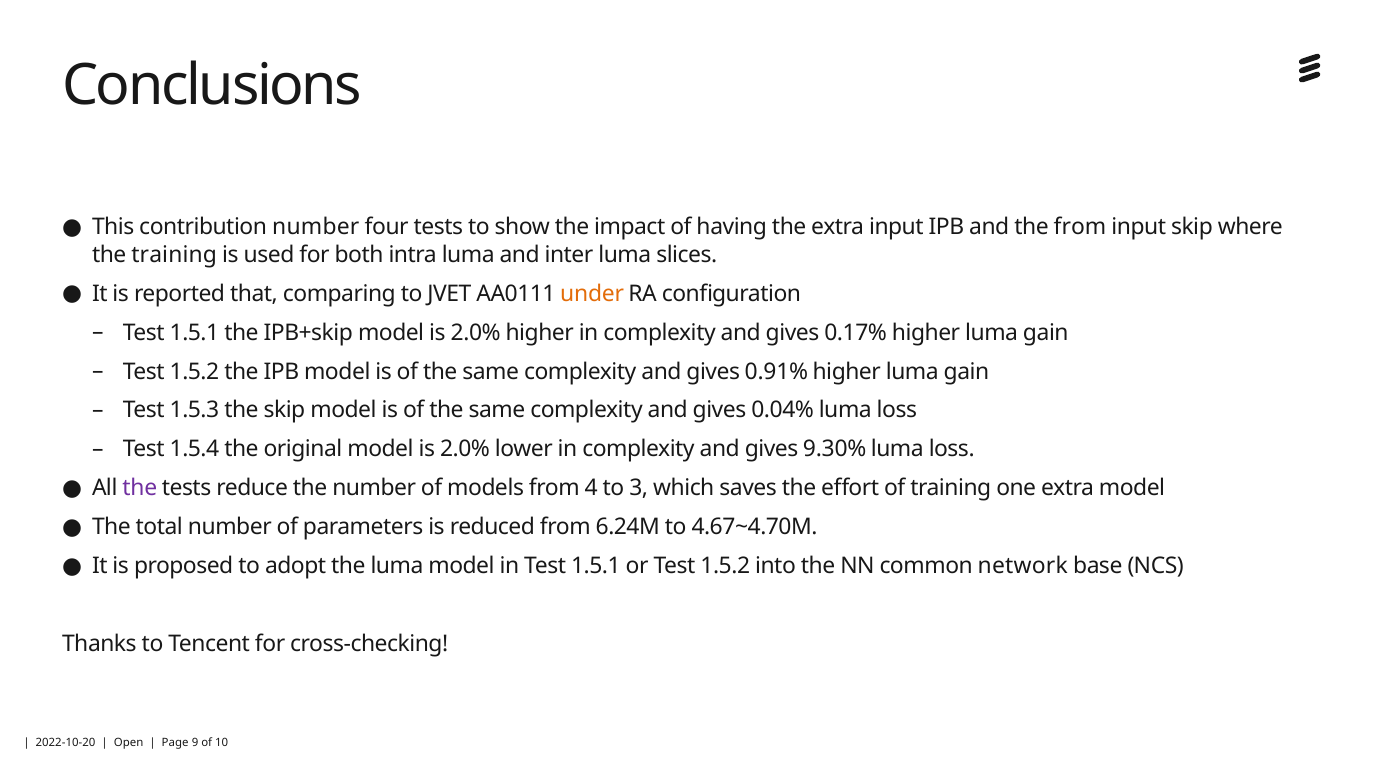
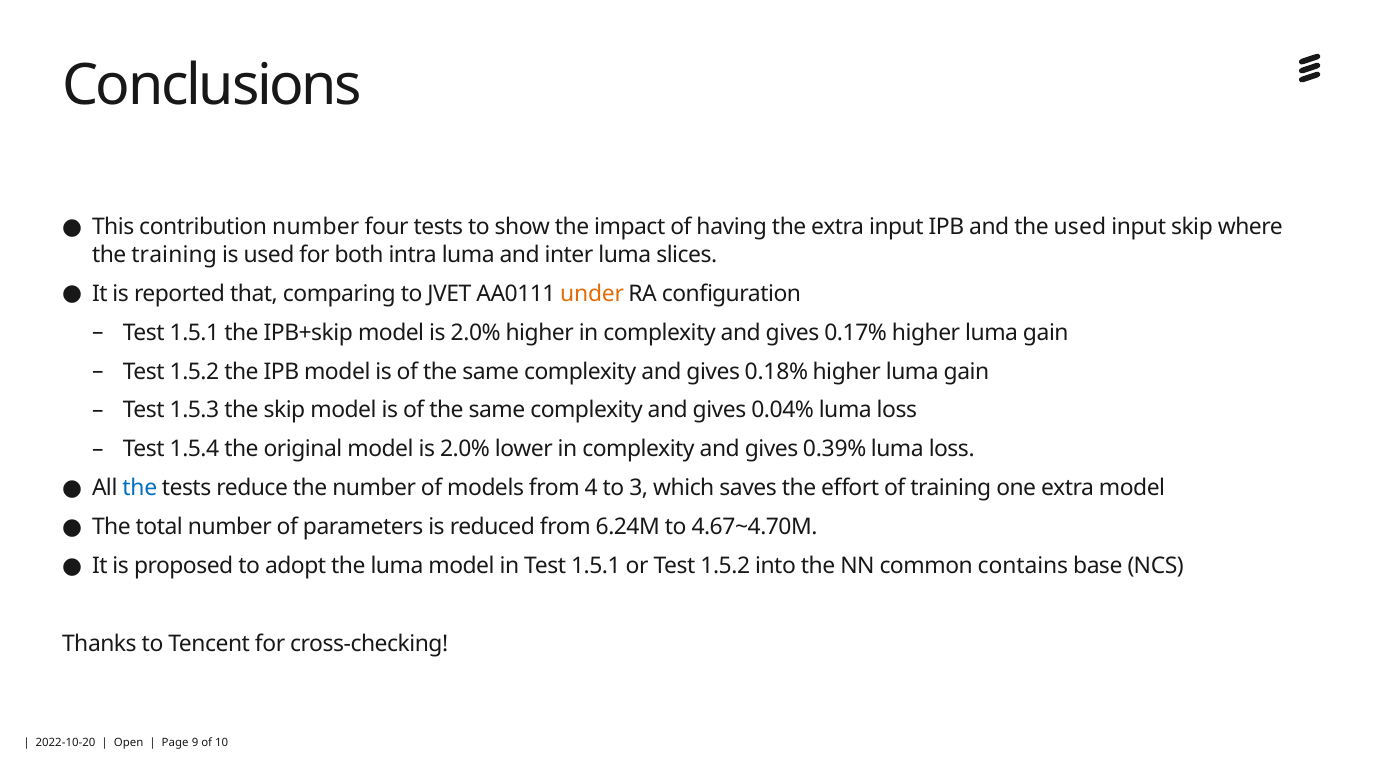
the from: from -> used
0.91%: 0.91% -> 0.18%
9.30%: 9.30% -> 0.39%
the at (140, 488) colour: purple -> blue
network: network -> contains
